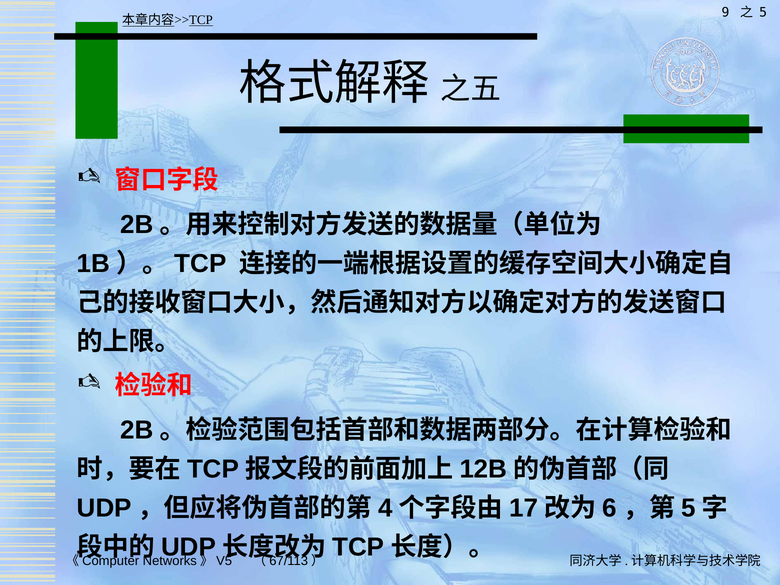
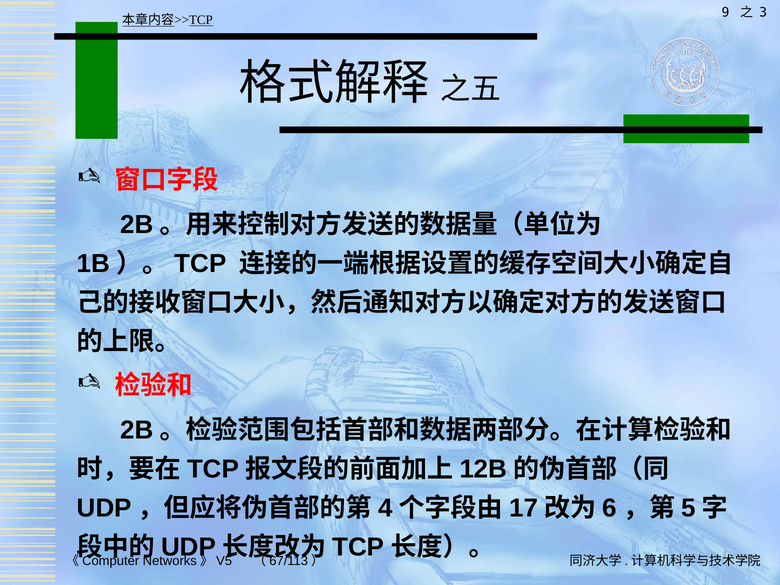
5: 5 -> 3
